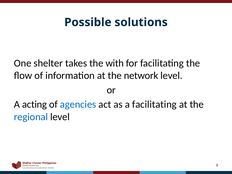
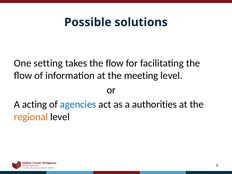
One shelter: shelter -> setting
takes the with: with -> flow
network: network -> meeting
a facilitating: facilitating -> authorities
regional colour: blue -> orange
